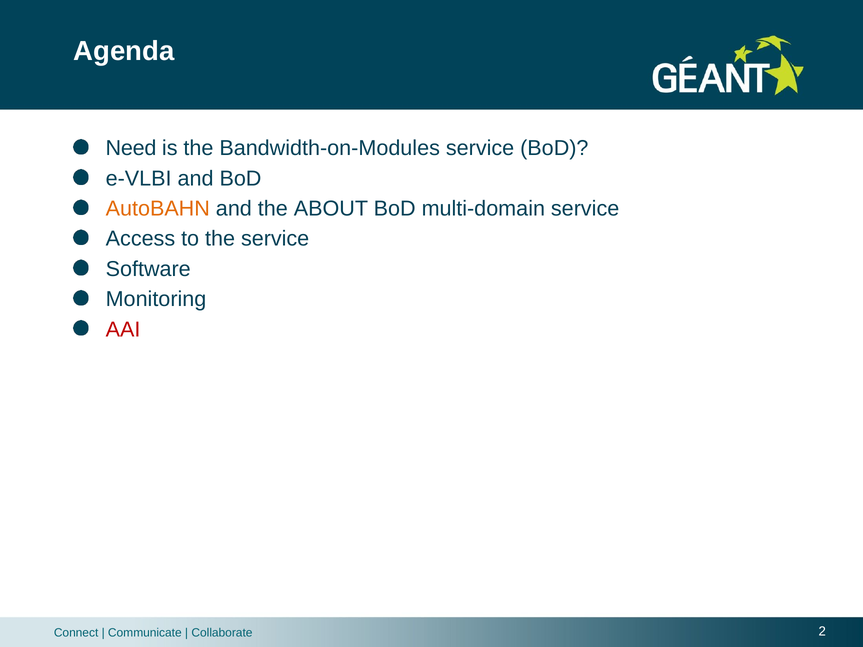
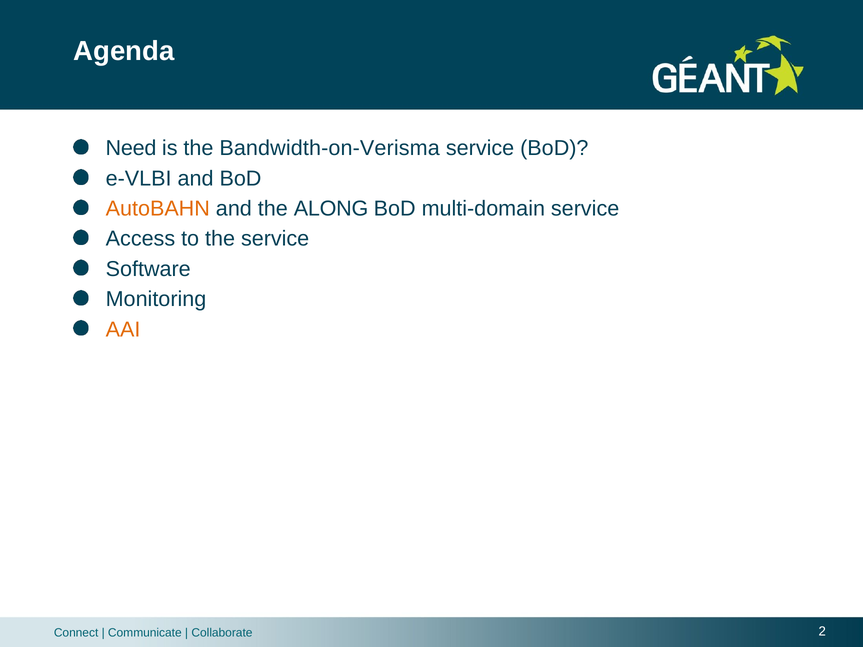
Bandwidth-on-Modules: Bandwidth-on-Modules -> Bandwidth-on-Verisma
ABOUT: ABOUT -> ALONG
AAI colour: red -> orange
